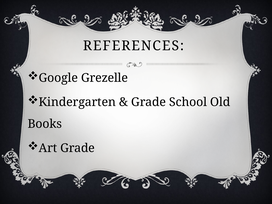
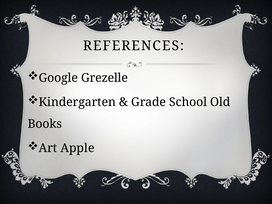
Art Grade: Grade -> Apple
